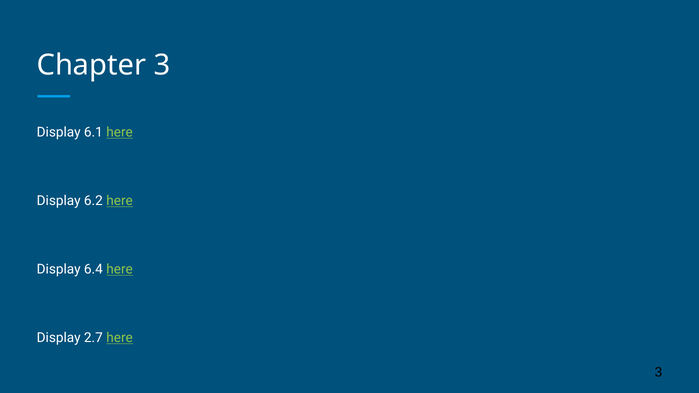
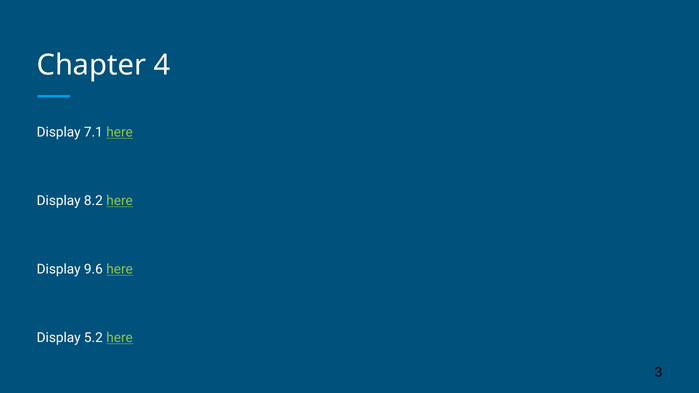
Chapter 3: 3 -> 4
6.1: 6.1 -> 7.1
6.2: 6.2 -> 8.2
6.4: 6.4 -> 9.6
2.7: 2.7 -> 5.2
